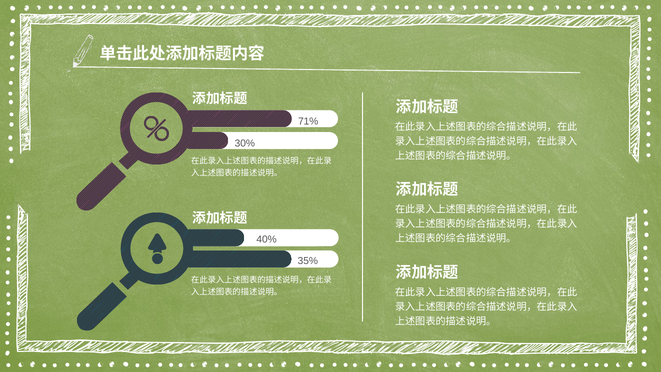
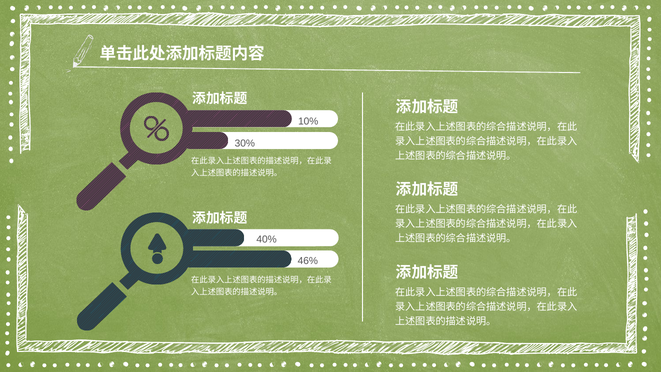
71%: 71% -> 10%
35%: 35% -> 46%
